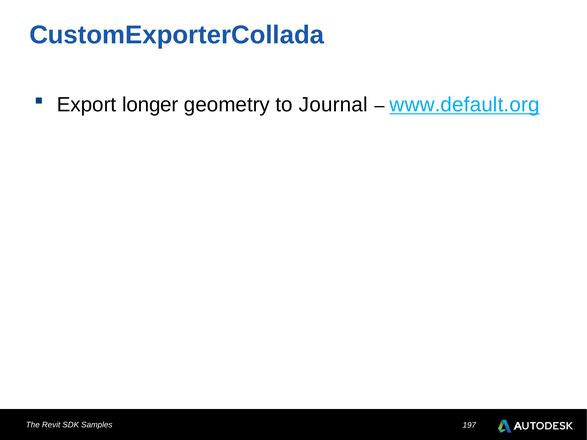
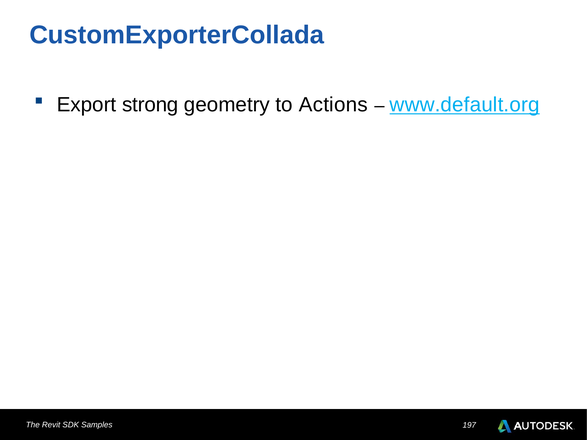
longer: longer -> strong
Journal: Journal -> Actions
